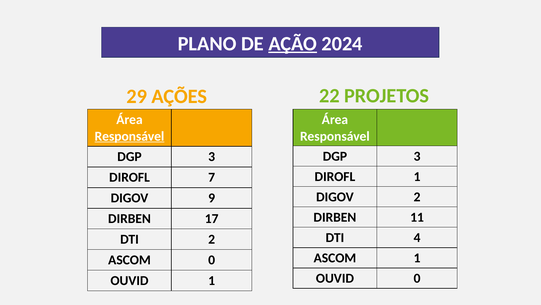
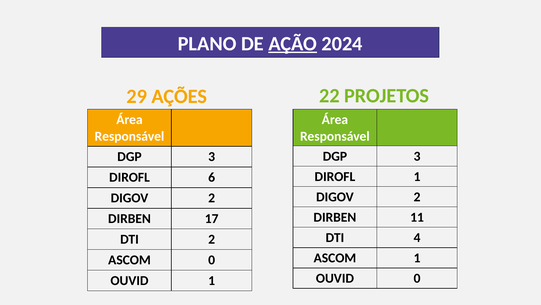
Responsável at (129, 136) underline: present -> none
7: 7 -> 6
9 at (212, 198): 9 -> 2
